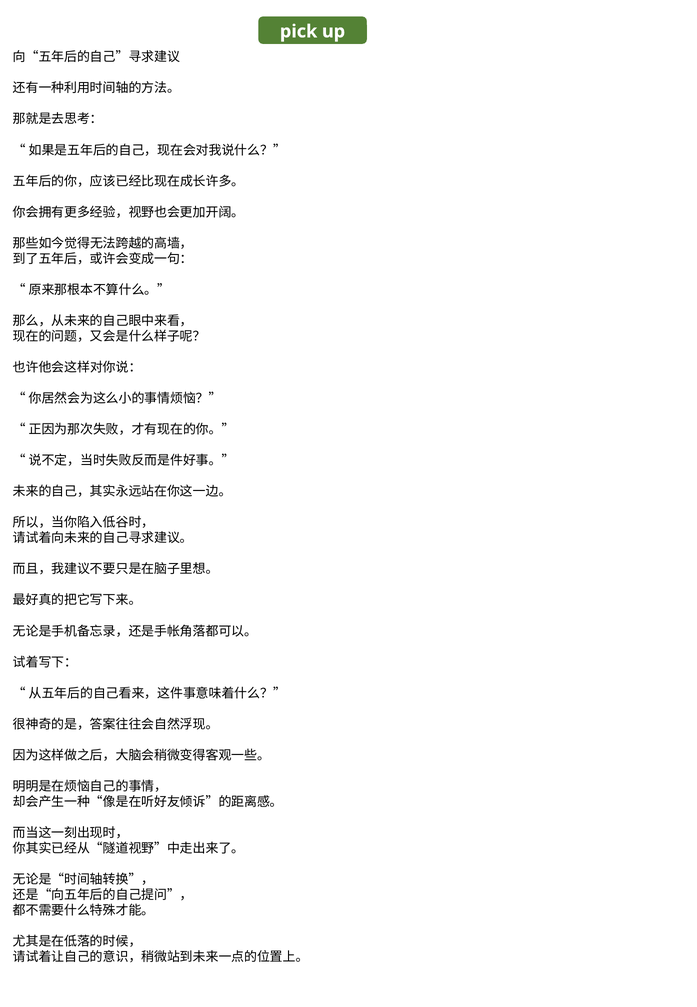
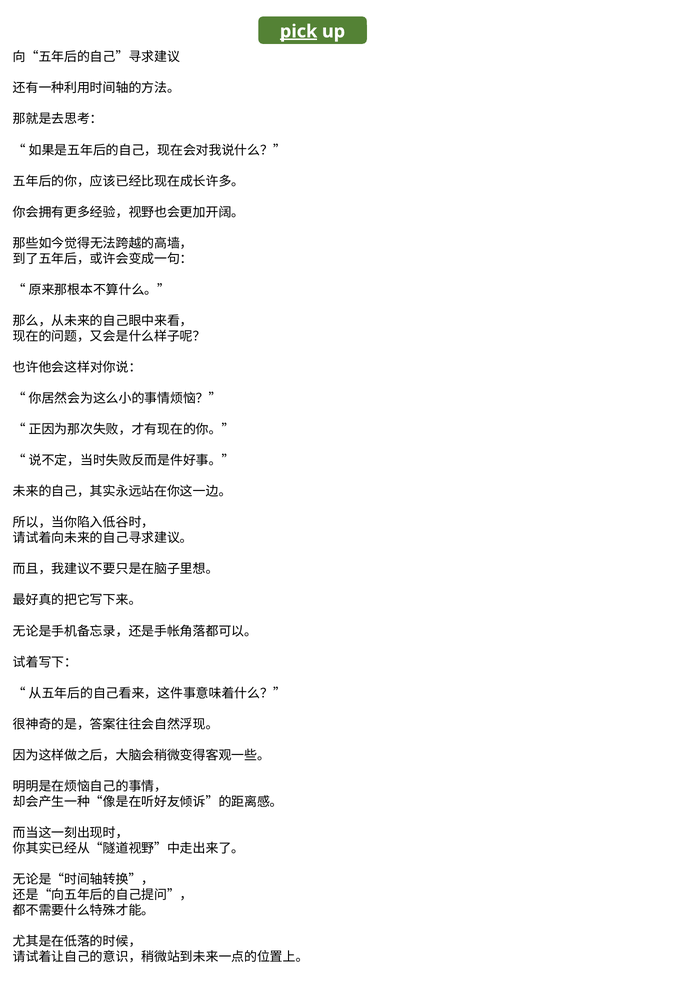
pick underline: none -> present
